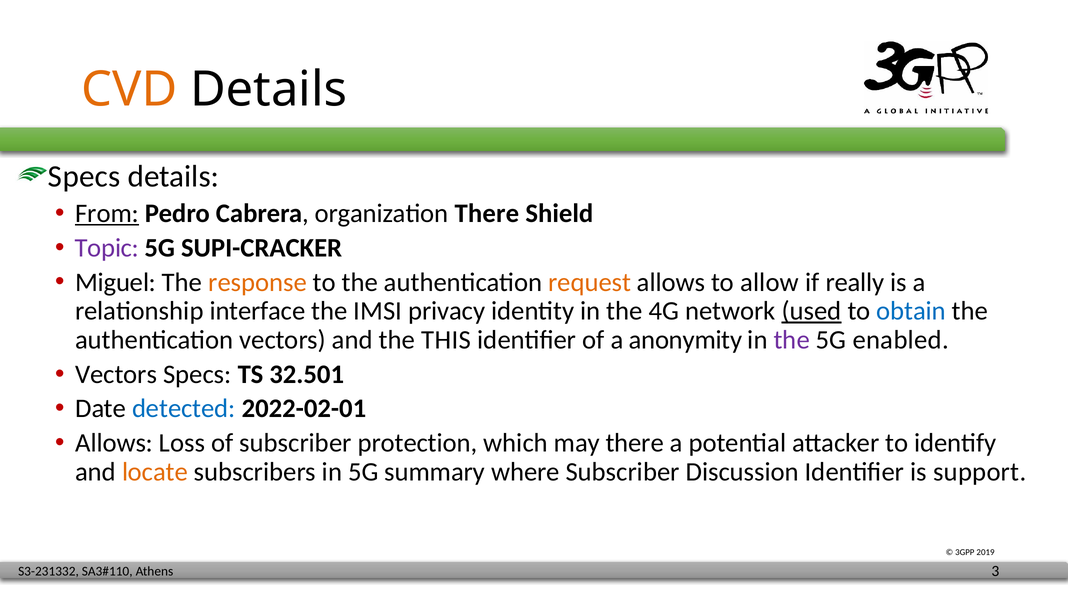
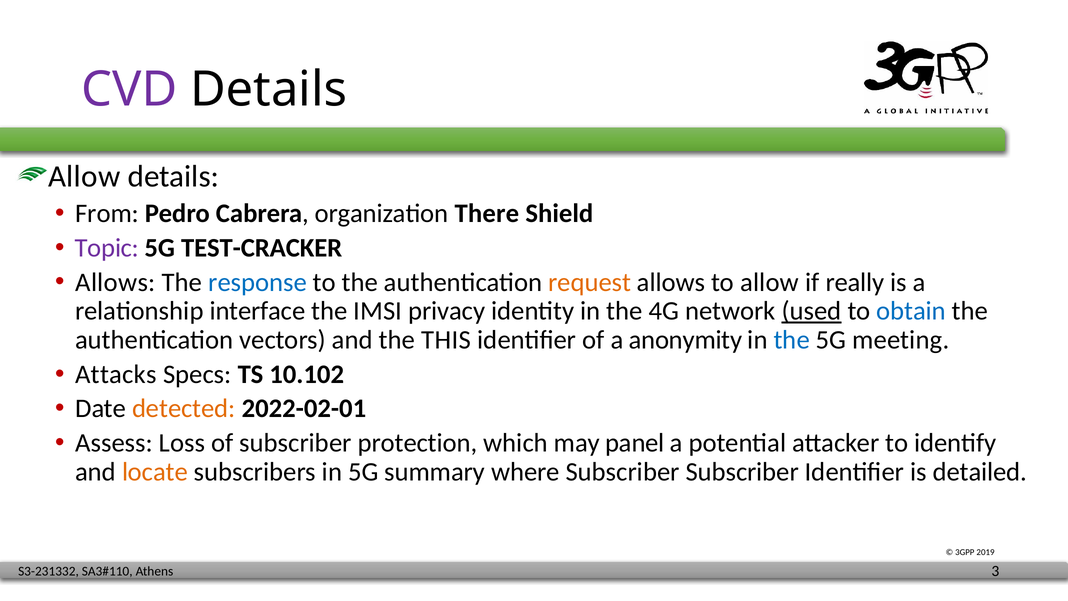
CVD colour: orange -> purple
Specs at (84, 177): Specs -> Allow
From underline: present -> none
SUPI-CRACKER: SUPI-CRACKER -> TEST-CRACKER
Miguel at (116, 282): Miguel -> Allows
response colour: orange -> blue
the at (792, 340) colour: purple -> blue
enabled: enabled -> meeting
Vectors at (116, 374): Vectors -> Attacks
32.501: 32.501 -> 10.102
detected colour: blue -> orange
Allows at (114, 443): Allows -> Assess
may there: there -> panel
Subscriber Discussion: Discussion -> Subscriber
support: support -> detailed
